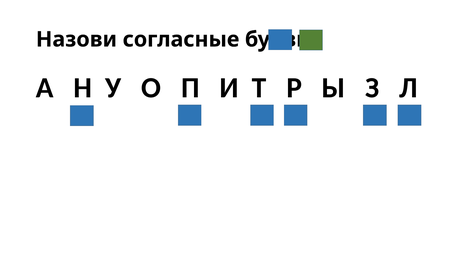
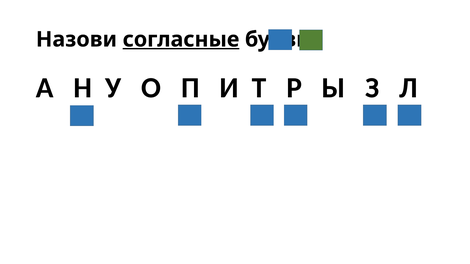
согласные underline: none -> present
